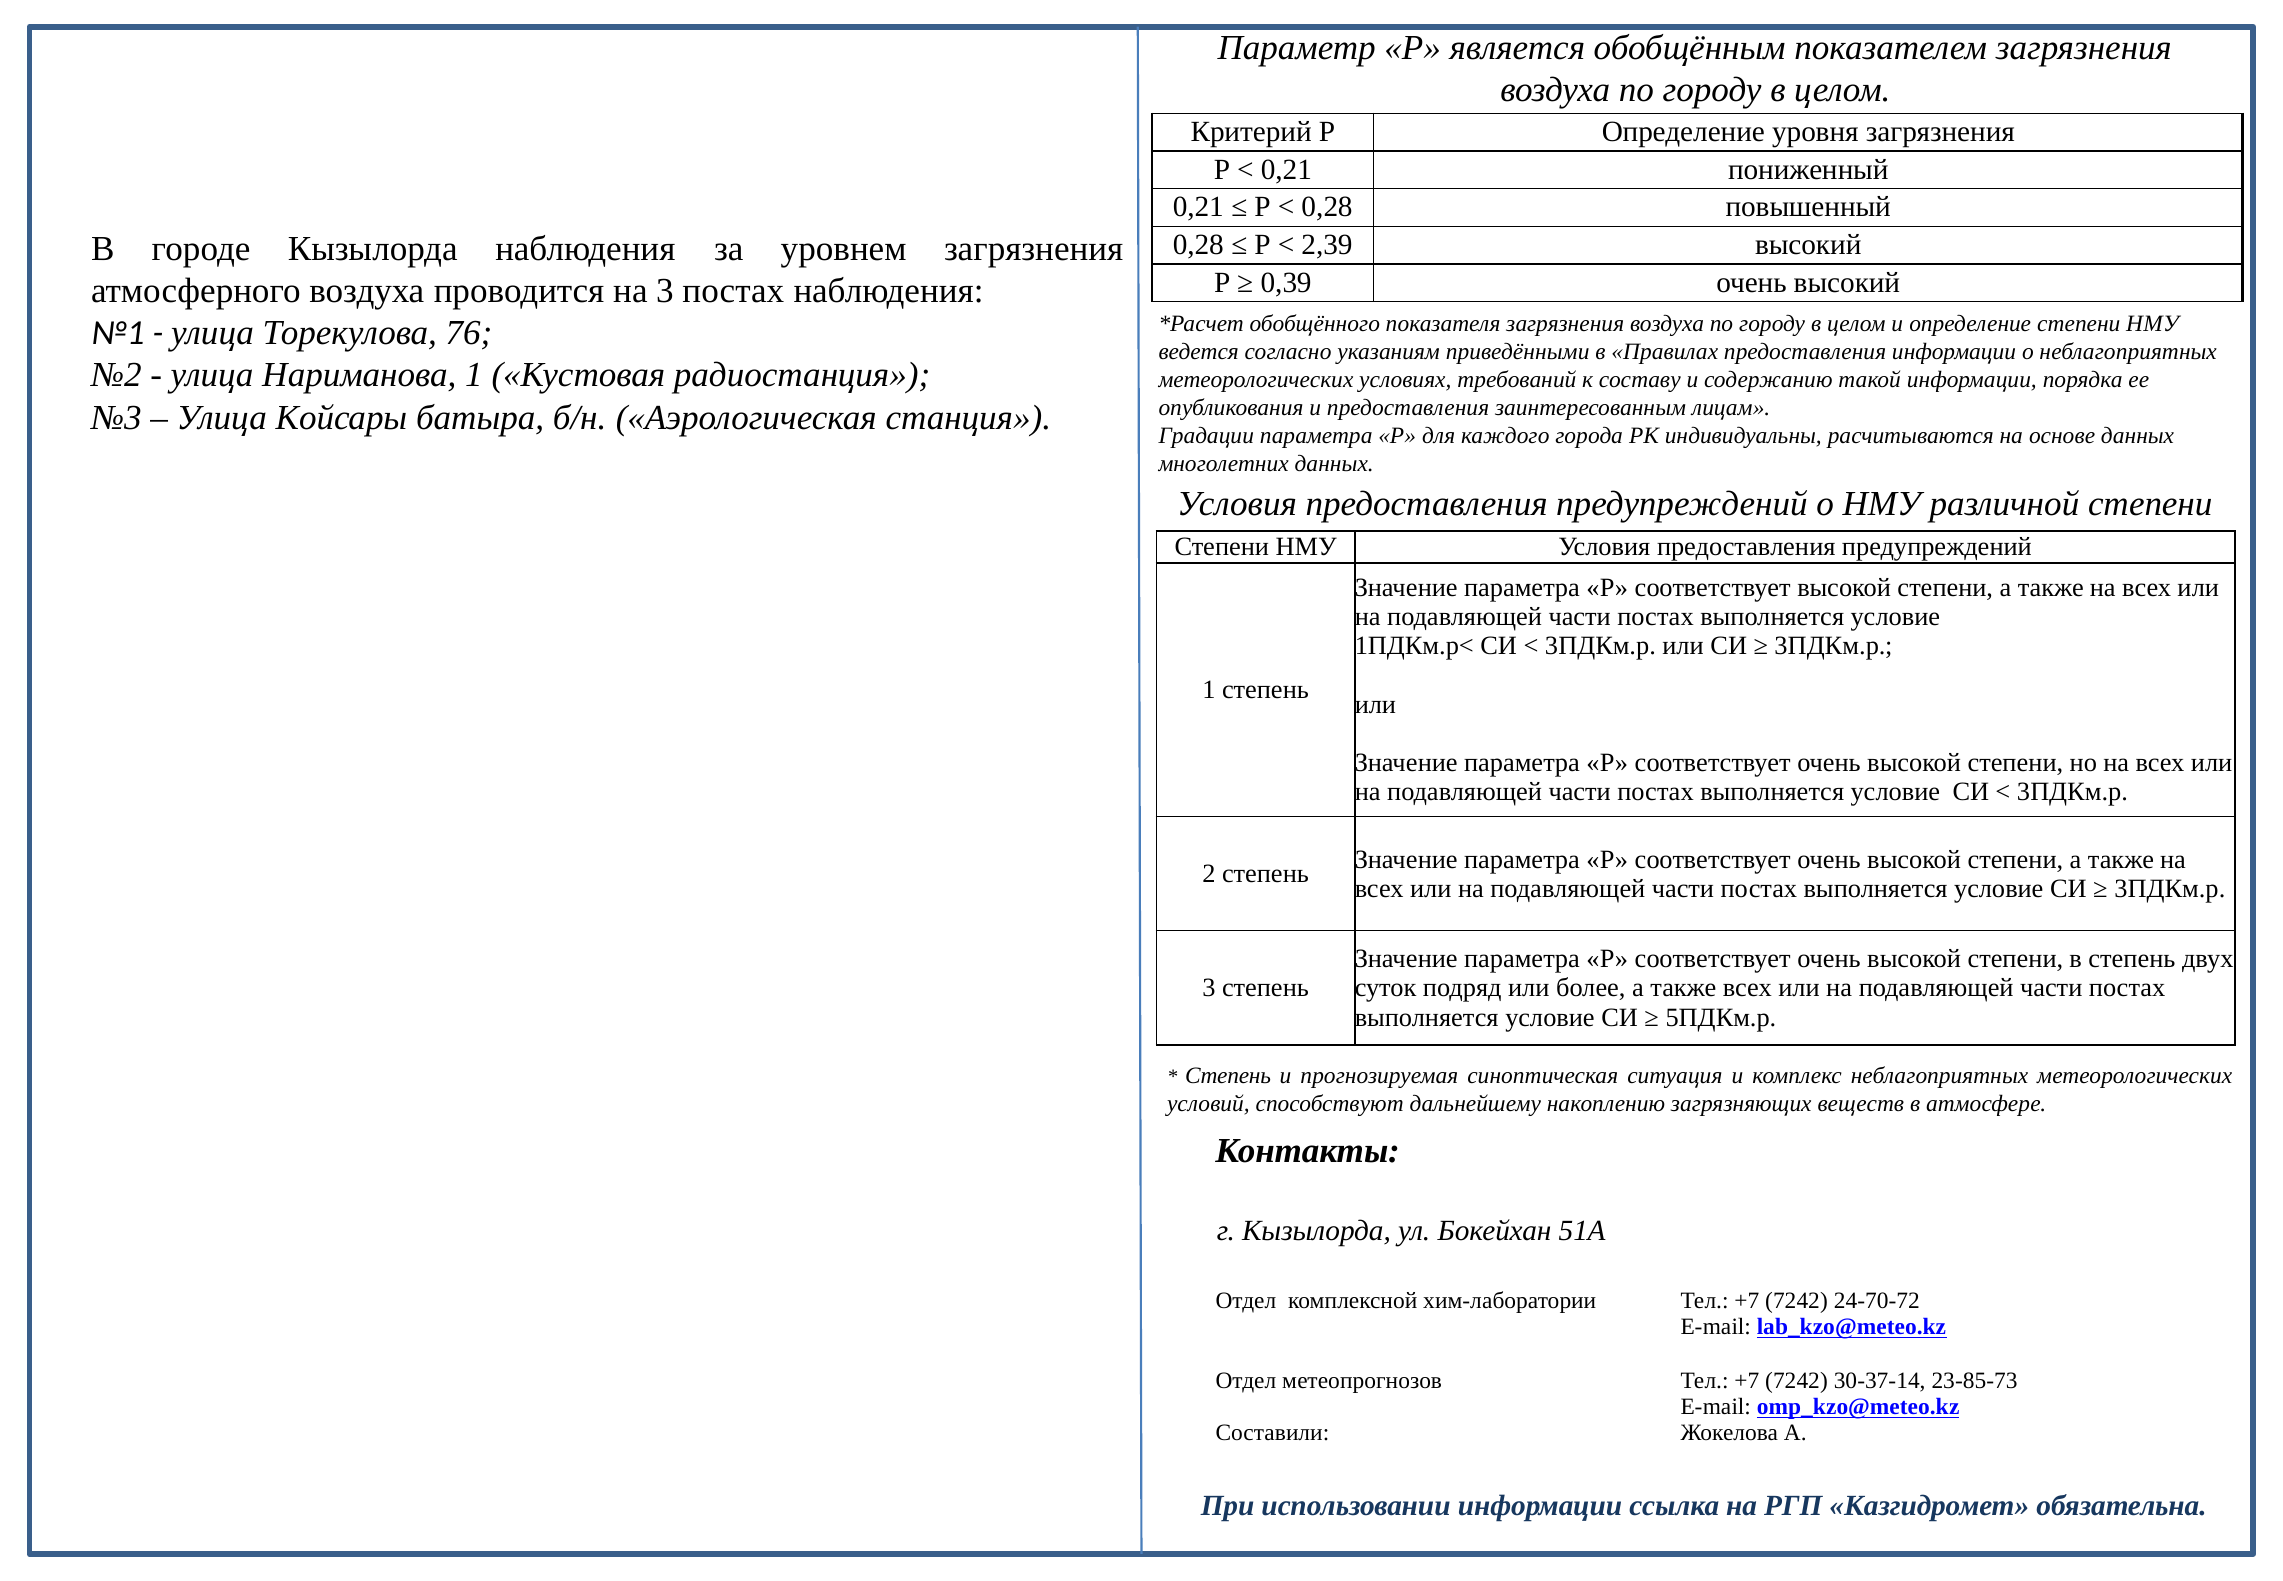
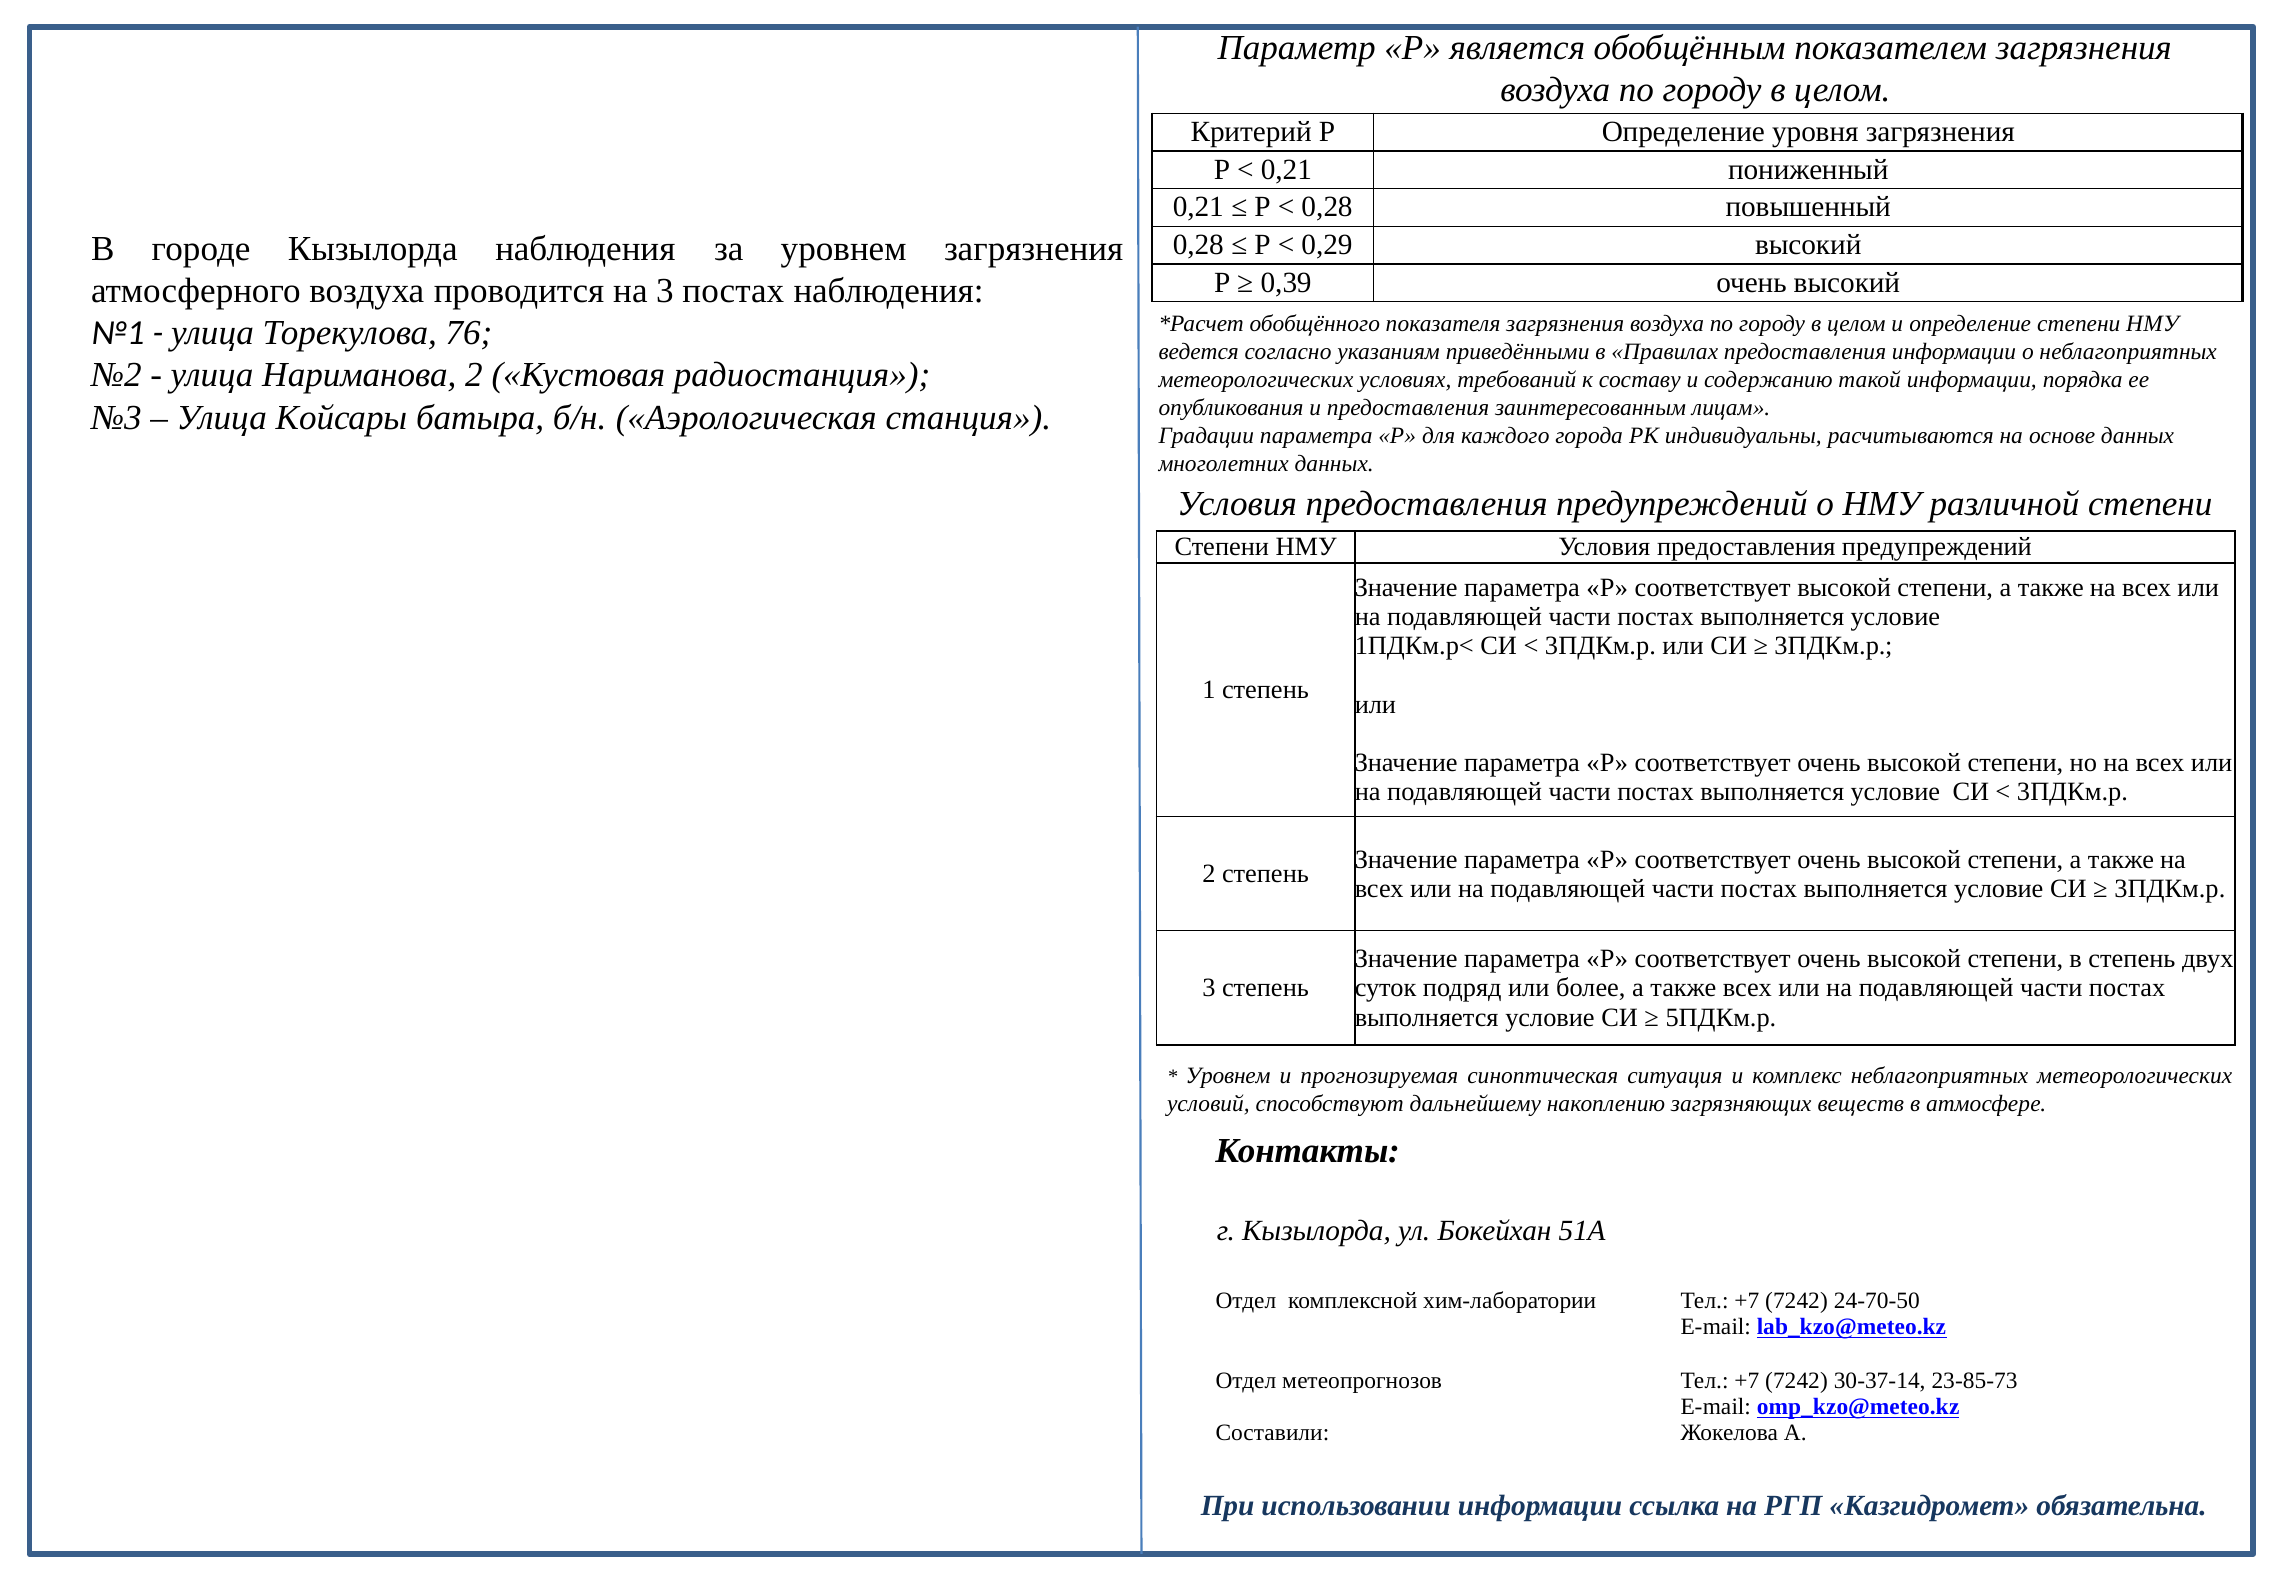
2,39: 2,39 -> 0,29
Нариманова 1: 1 -> 2
Степень at (1228, 1075): Степень -> Уровнем
24-70-72: 24-70-72 -> 24-70-50
